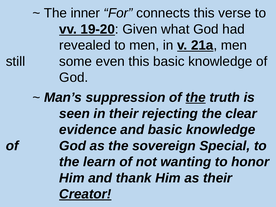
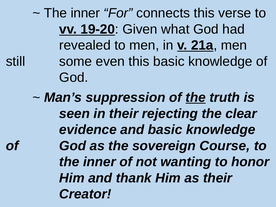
Special: Special -> Course
learn at (99, 162): learn -> inner
Creator underline: present -> none
